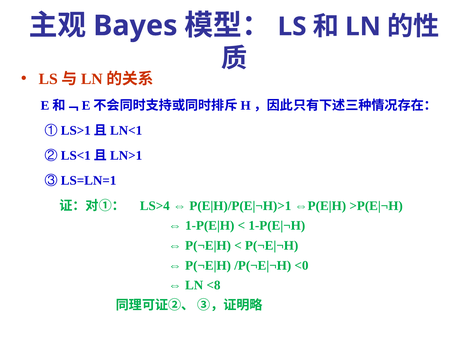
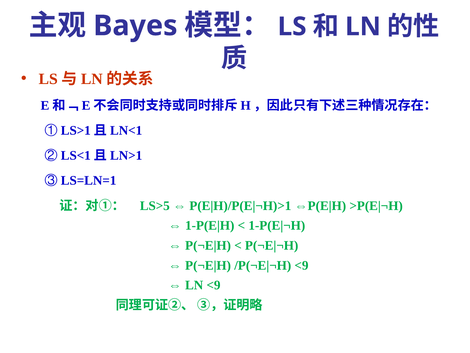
LS>4: LS>4 -> LS>5
<0 at (301, 265): <0 -> <9
LN <8: <8 -> <9
